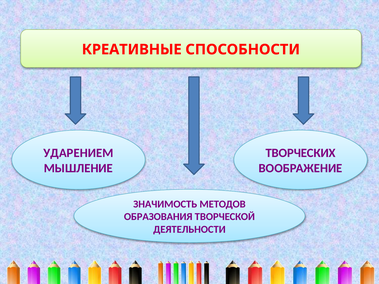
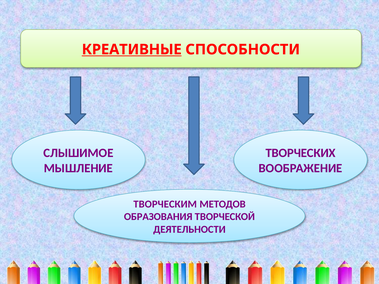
КРЕАТИВНЫЕ underline: none -> present
УДАРЕНИЕМ: УДАРЕНИЕМ -> СЛЫШИМОЕ
ЗНАЧИМОСТЬ: ЗНАЧИМОСТЬ -> ТВОРЧЕСКИМ
